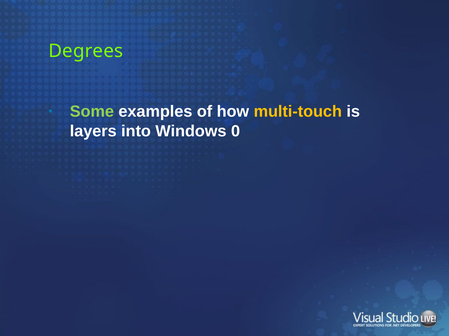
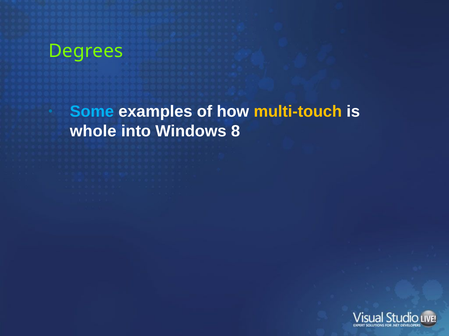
Some colour: light green -> light blue
layers: layers -> whole
0: 0 -> 8
